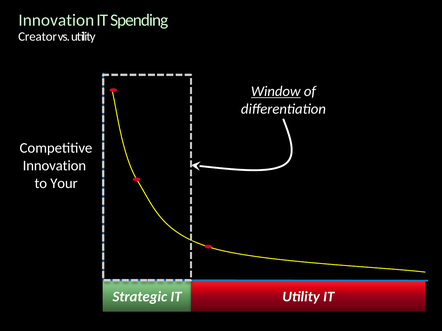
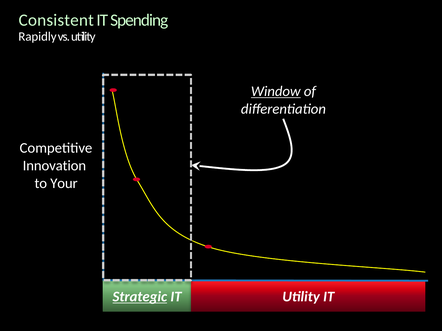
Innovation at (56, 20): Innovation -> Consistent
Creator: Creator -> Rapidly
Strategic underline: none -> present
